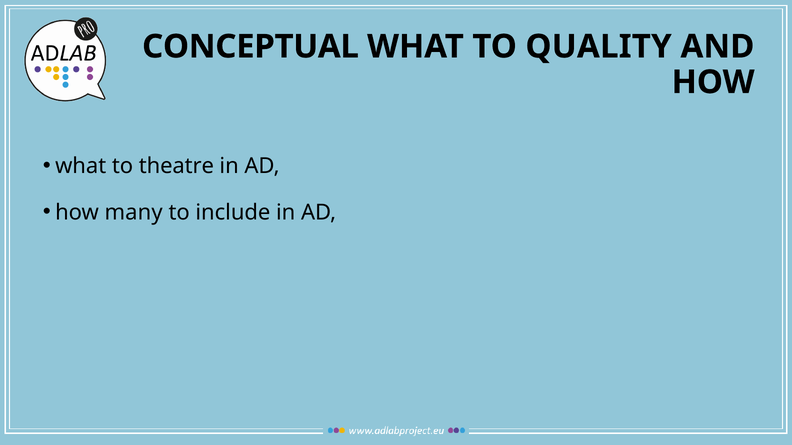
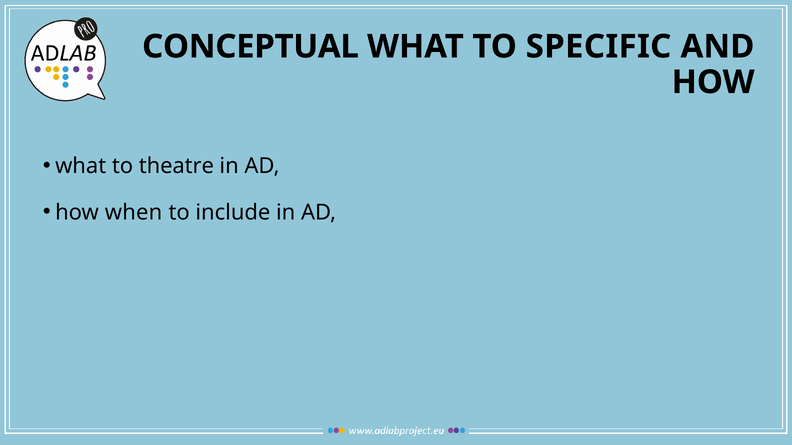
QUALITY: QUALITY -> SPECIFIC
many: many -> when
